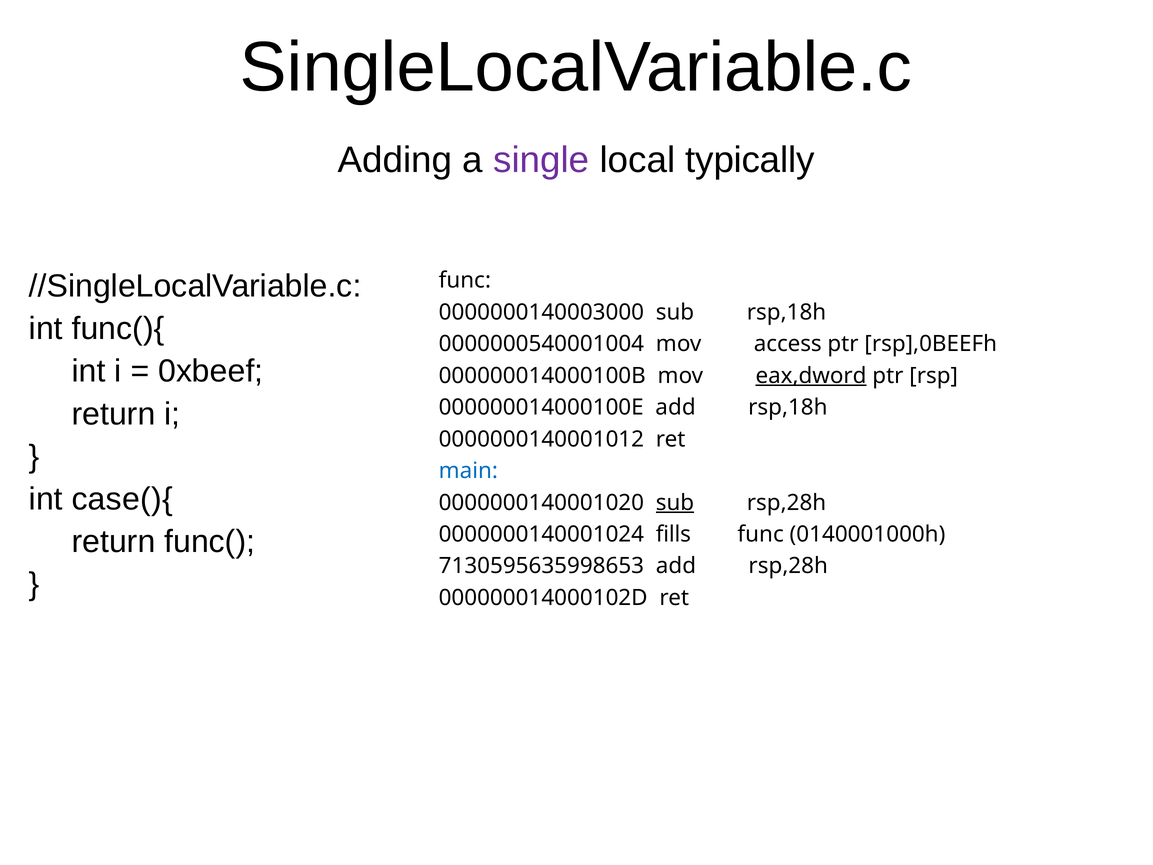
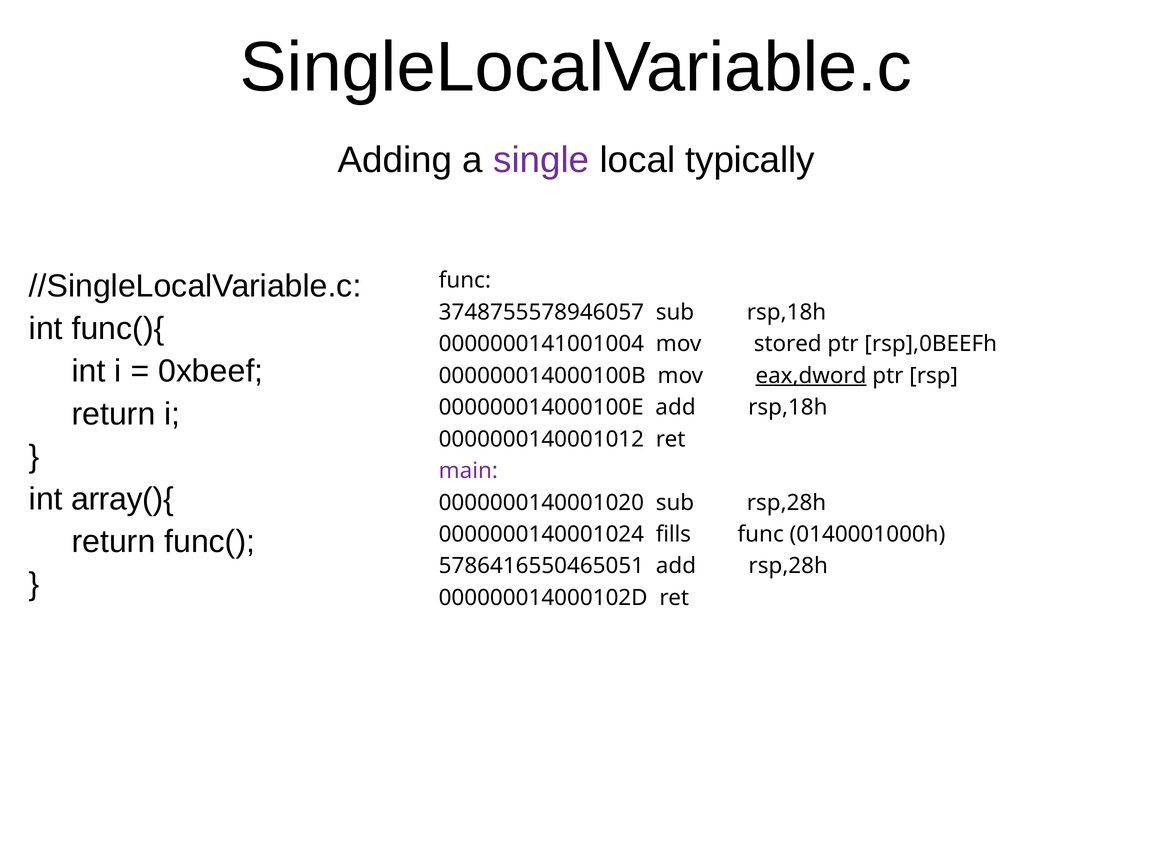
0000000140003000: 0000000140003000 -> 3748755578946057
0000000540001004: 0000000540001004 -> 0000000141001004
access: access -> stored
main colour: blue -> purple
case(){: case(){ -> array(){
sub at (675, 502) underline: present -> none
7130595635998653: 7130595635998653 -> 5786416550465051
